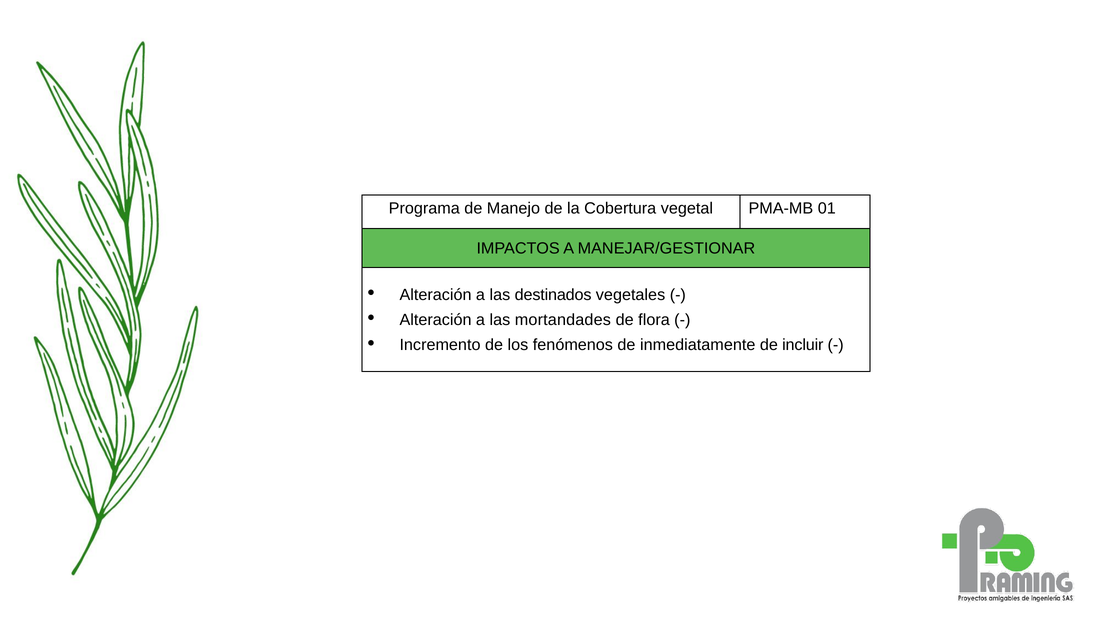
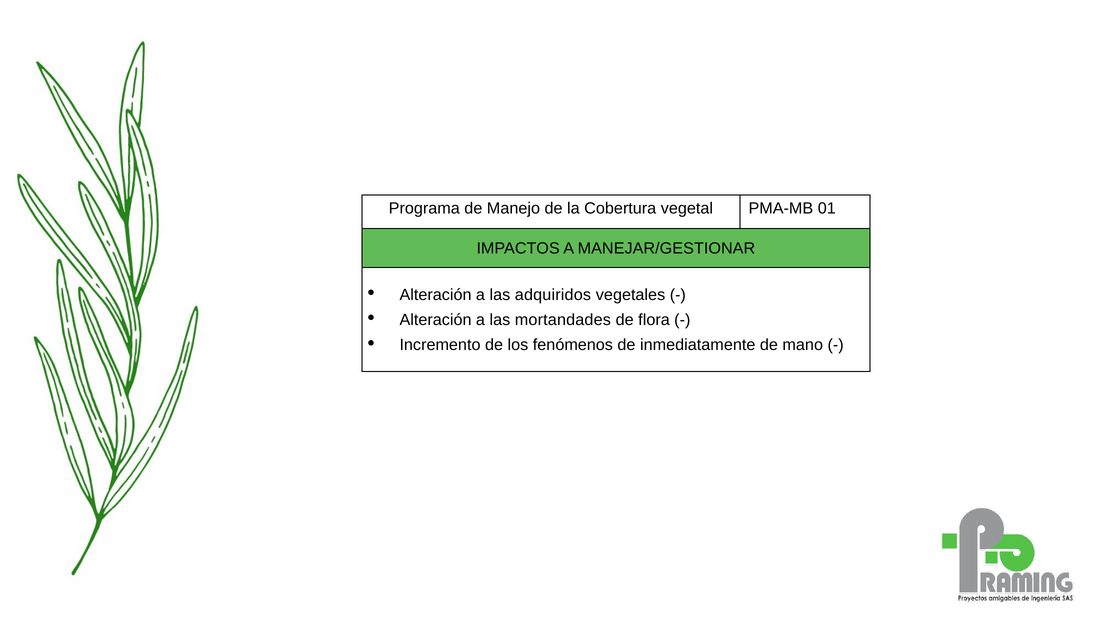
destinados: destinados -> adquiridos
incluir: incluir -> mano
